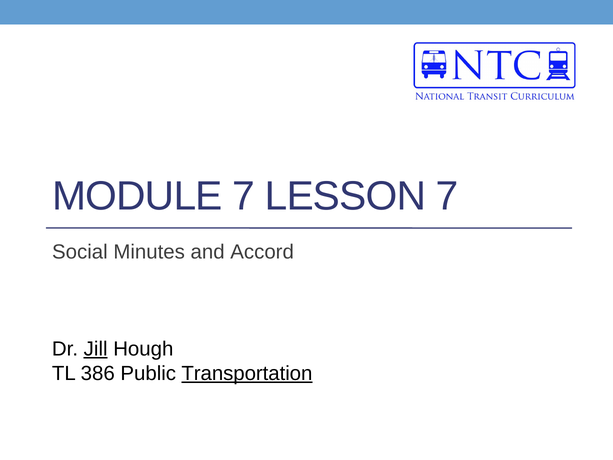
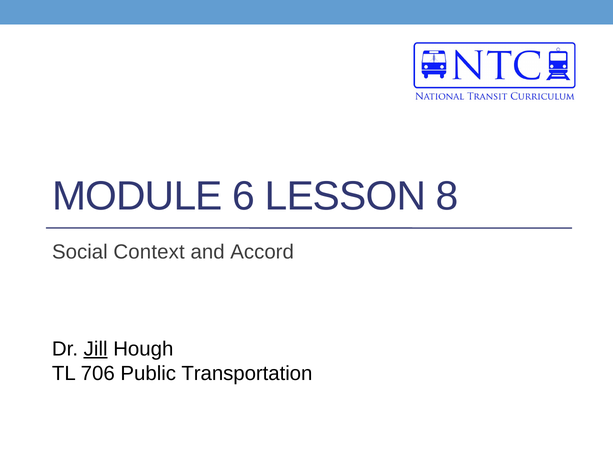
MODULE 7: 7 -> 6
LESSON 7: 7 -> 8
Minutes: Minutes -> Context
386: 386 -> 706
Transportation underline: present -> none
